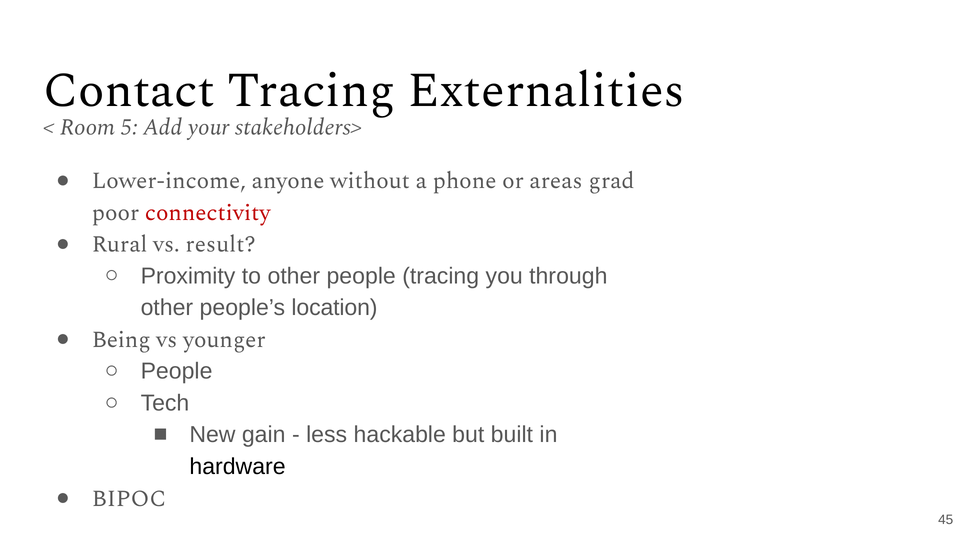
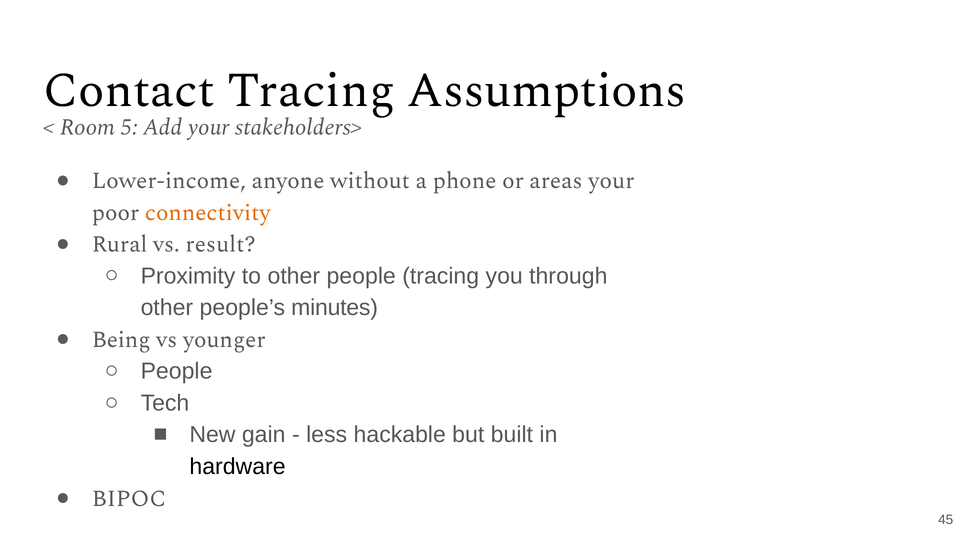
Externalities: Externalities -> Assumptions
areas grad: grad -> your
connectivity colour: red -> orange
location: location -> minutes
